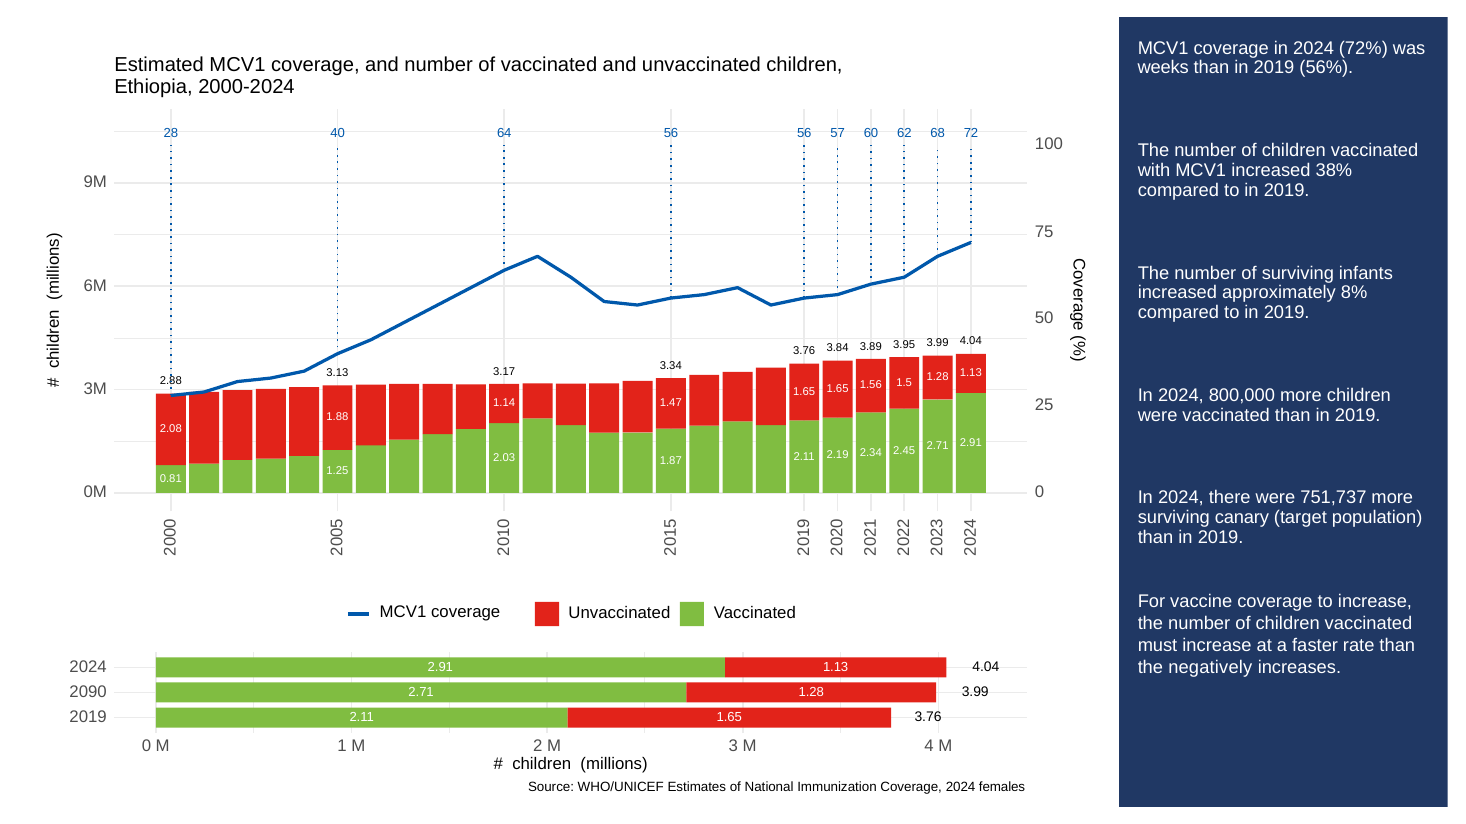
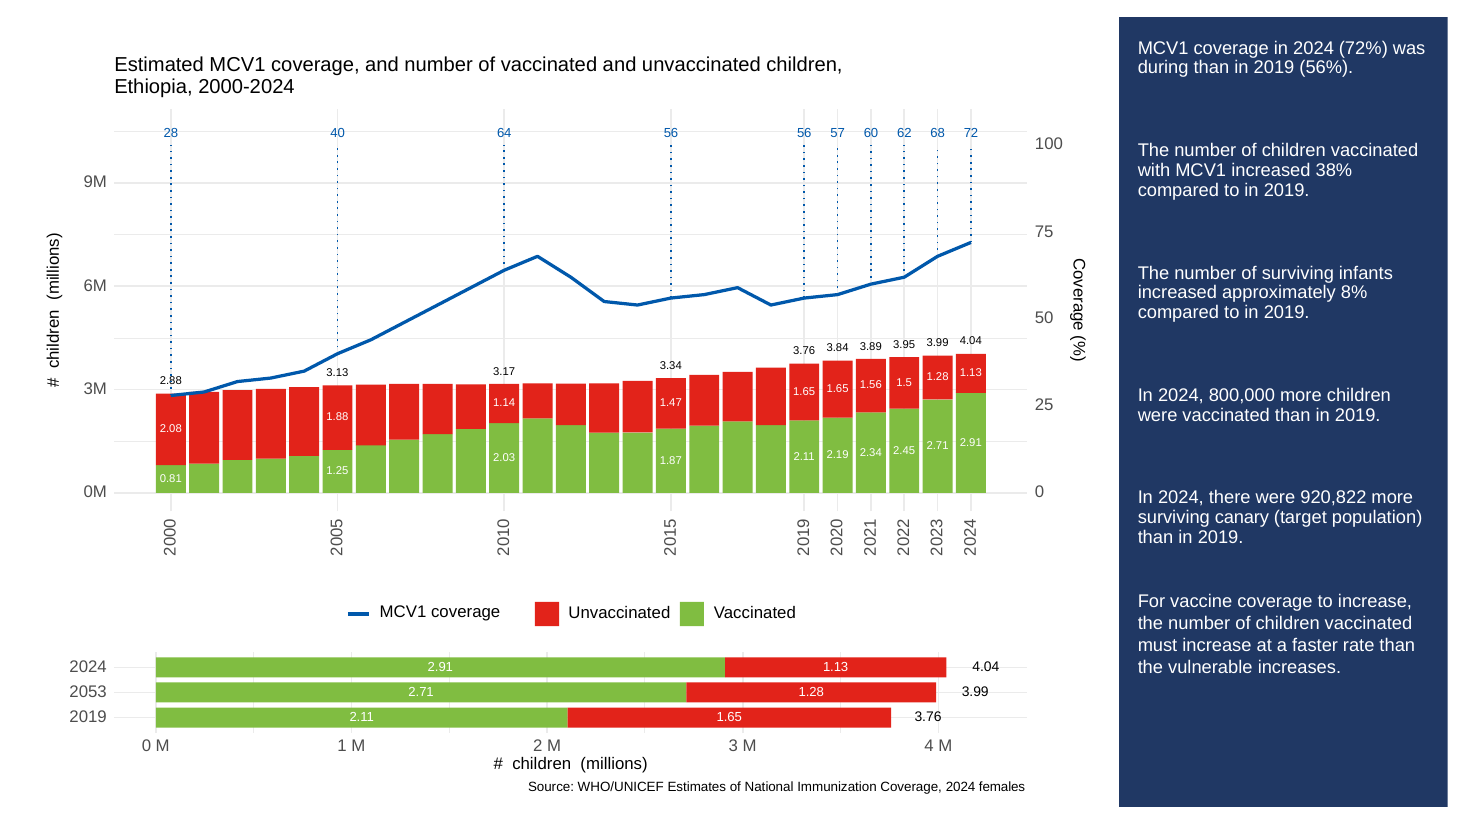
weeks: weeks -> during
751,737: 751,737 -> 920,822
negatively: negatively -> vulnerable
2090: 2090 -> 2053
